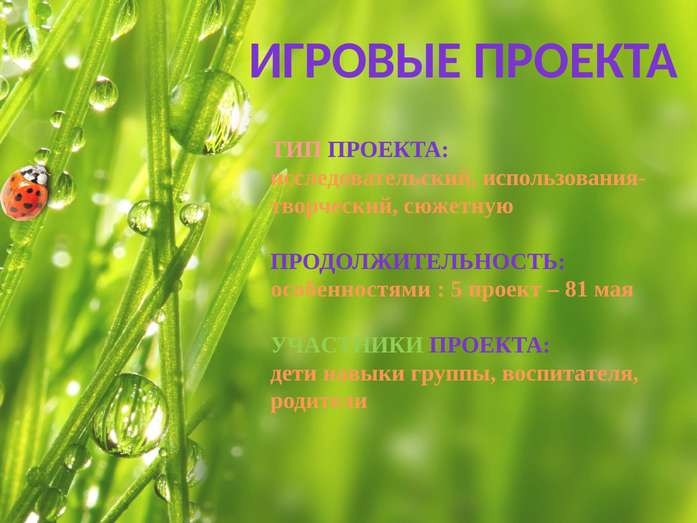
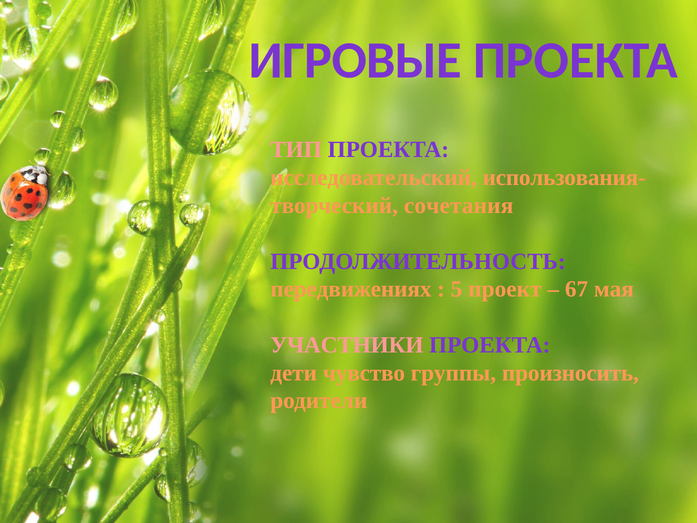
сюжетную: сюжетную -> сочетания
особенностями: особенностями -> передвижениях
81: 81 -> 67
УЧАСТНИКИ colour: light green -> pink
навыки: навыки -> чувство
воспитателя: воспитателя -> произносить
